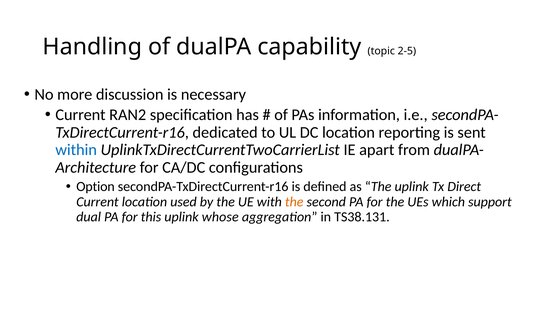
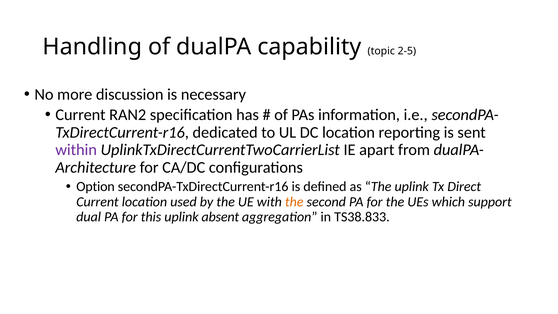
within colour: blue -> purple
whose: whose -> absent
TS38.131: TS38.131 -> TS38.833
